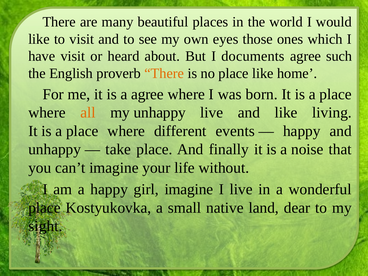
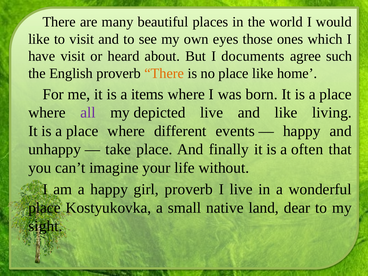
a agree: agree -> items
all colour: orange -> purple
my unhappy: unhappy -> depicted
noise: noise -> often
girl imagine: imagine -> proverb
